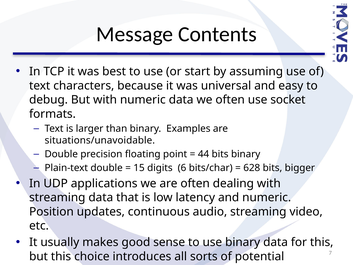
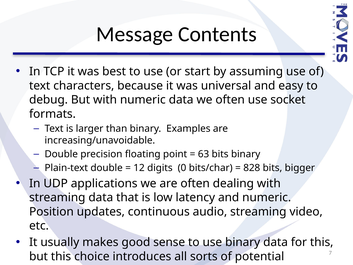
situations/unavoidable: situations/unavoidable -> increasing/unavoidable
44: 44 -> 63
15: 15 -> 12
6: 6 -> 0
628: 628 -> 828
